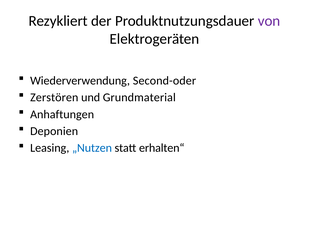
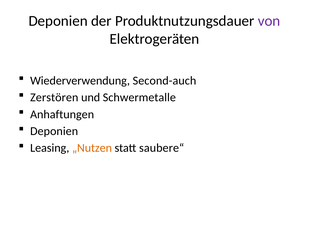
Rezykliert at (58, 21): Rezykliert -> Deponien
Second-oder: Second-oder -> Second-auch
Grundmaterial: Grundmaterial -> Schwermetalle
„Nutzen colour: blue -> orange
erhalten“: erhalten“ -> saubere“
